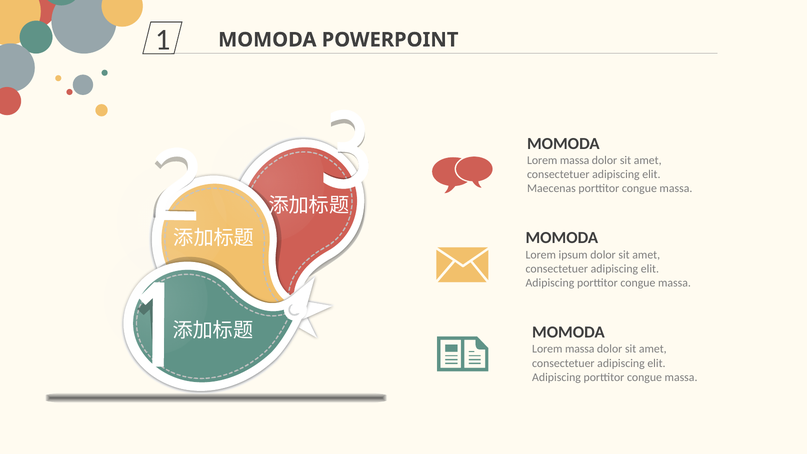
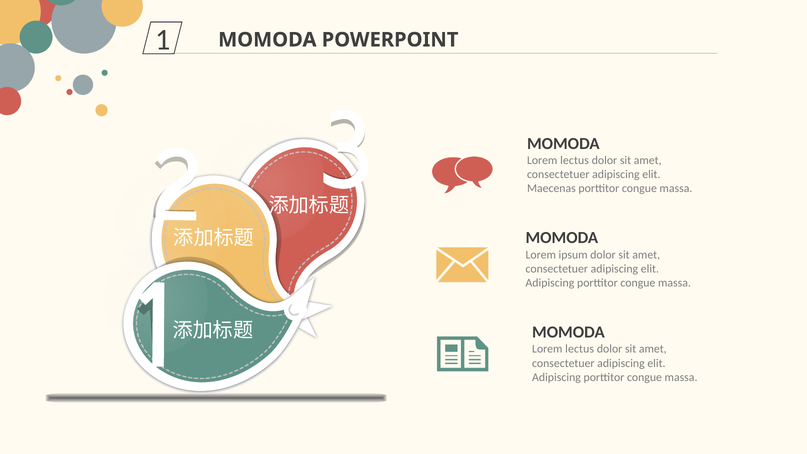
massa at (575, 160): massa -> lectus
massa at (580, 349): massa -> lectus
